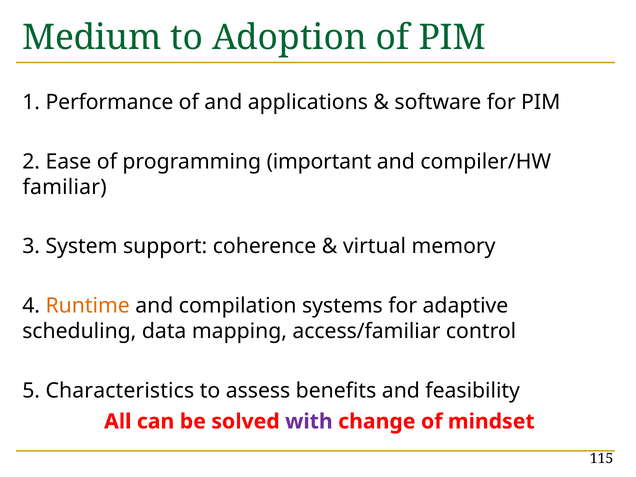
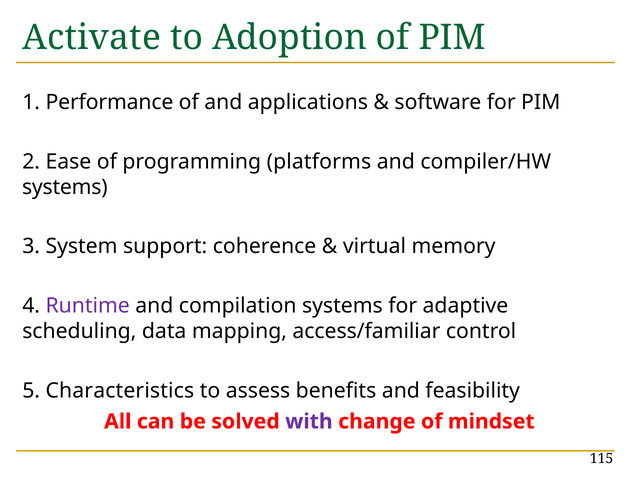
Medium: Medium -> Activate
important: important -> platforms
familiar at (65, 187): familiar -> systems
Runtime colour: orange -> purple
